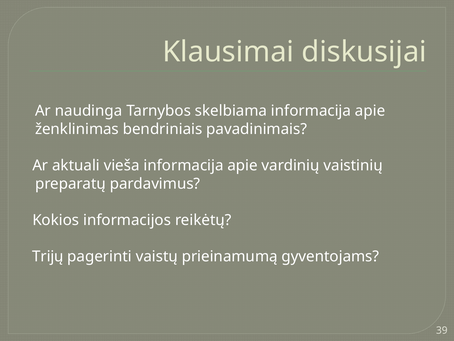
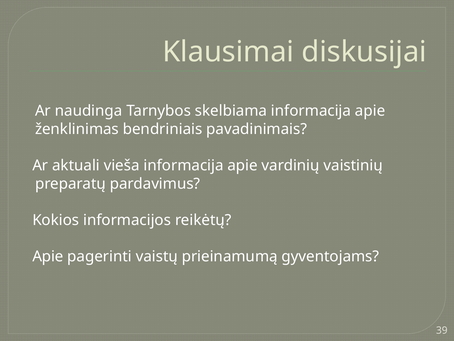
Trijų at (48, 256): Trijų -> Apie
